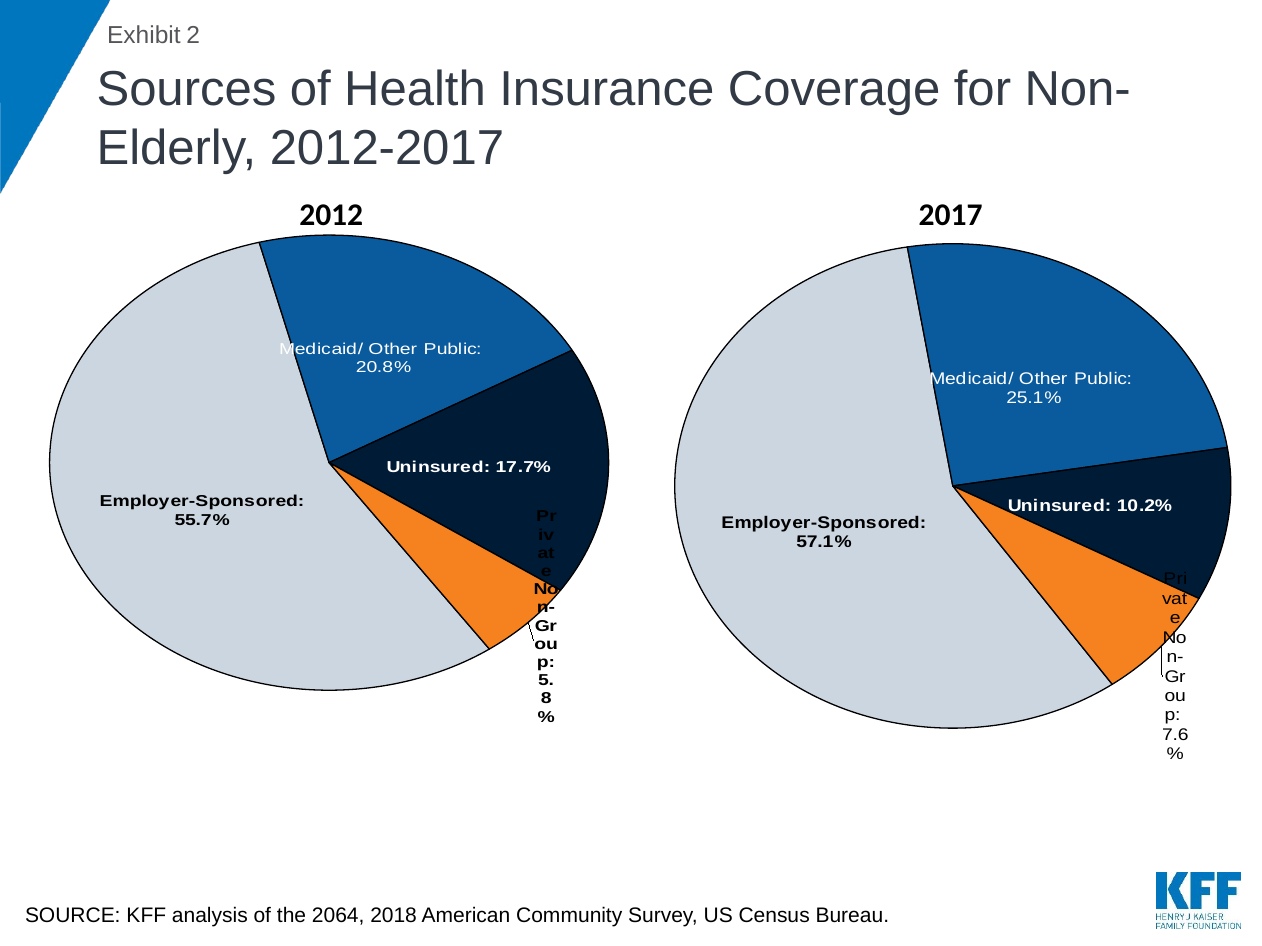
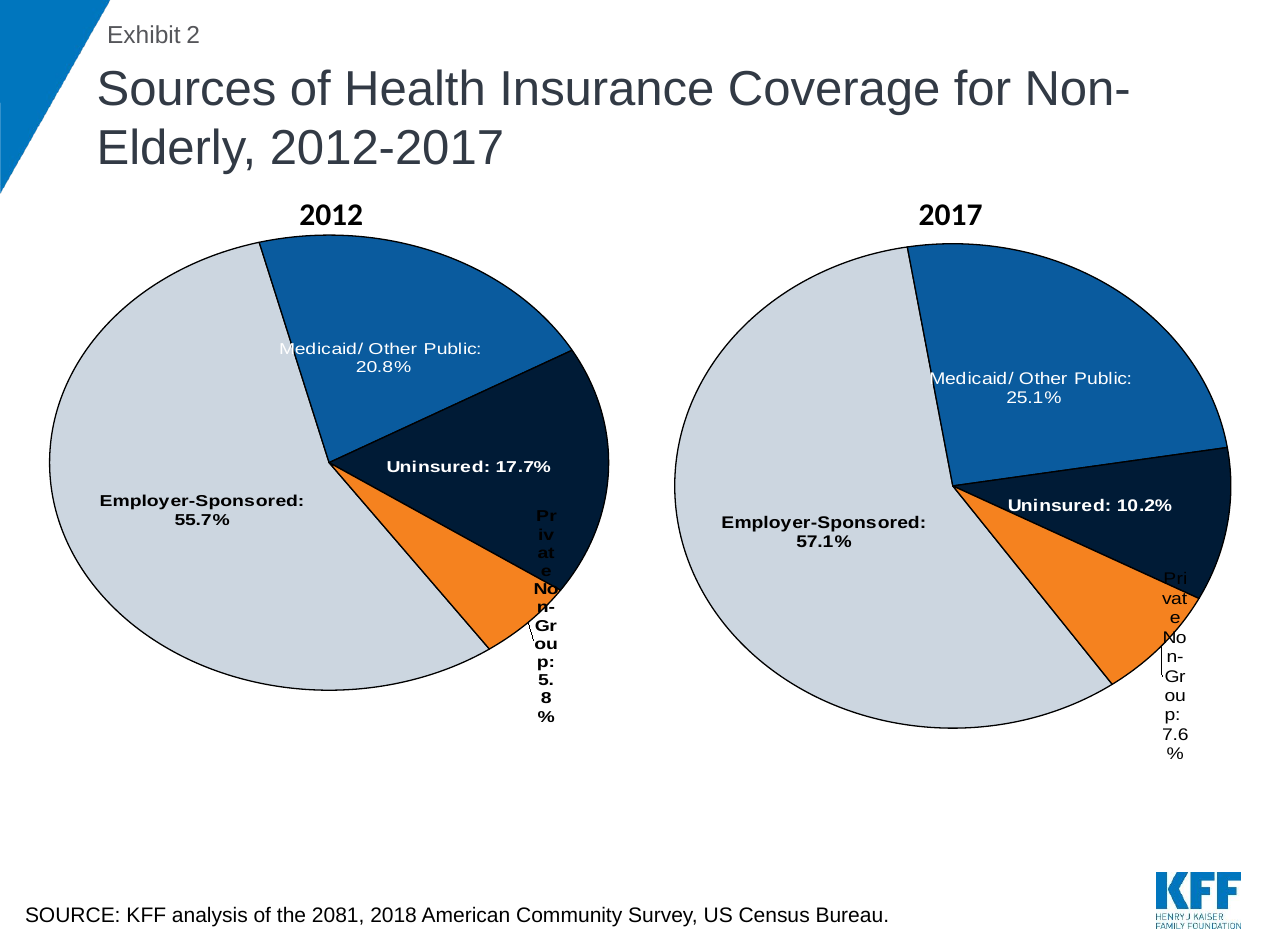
2064: 2064 -> 2081
